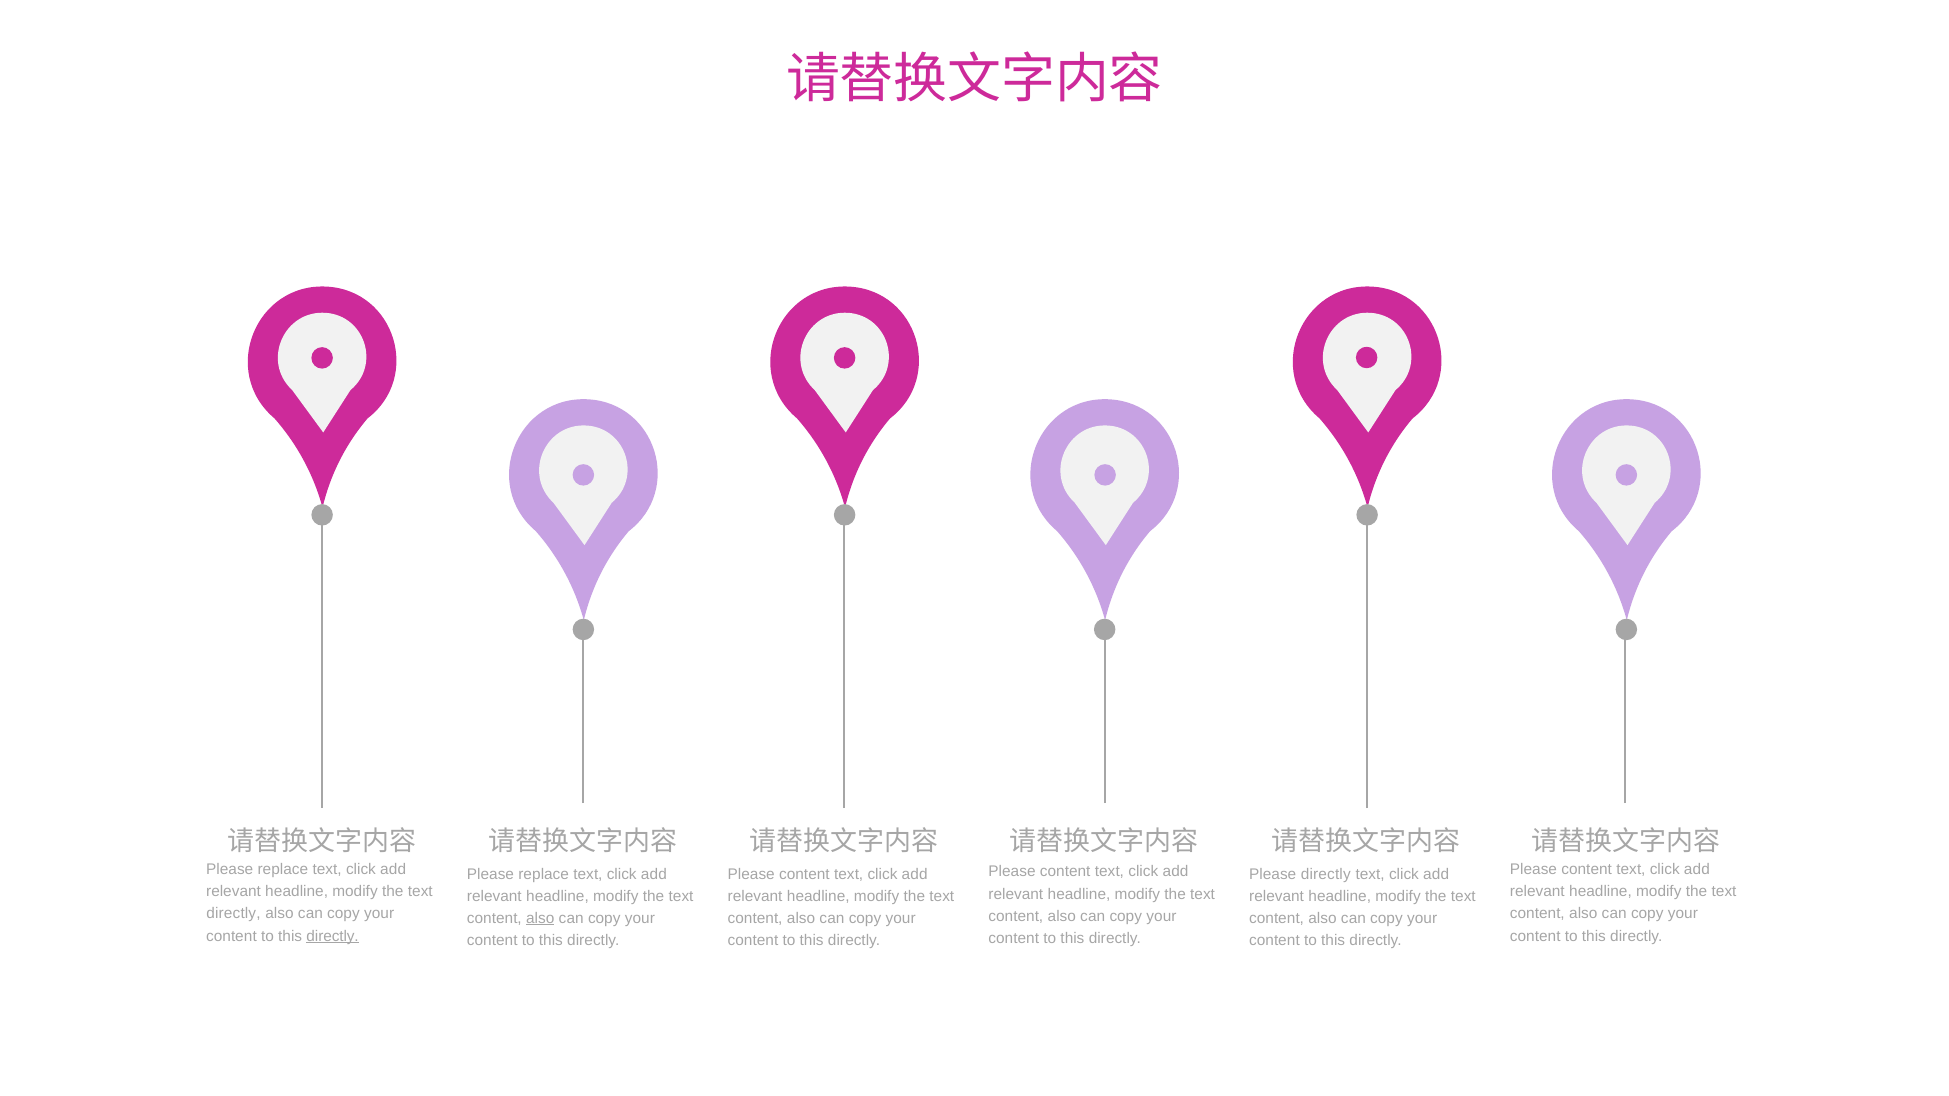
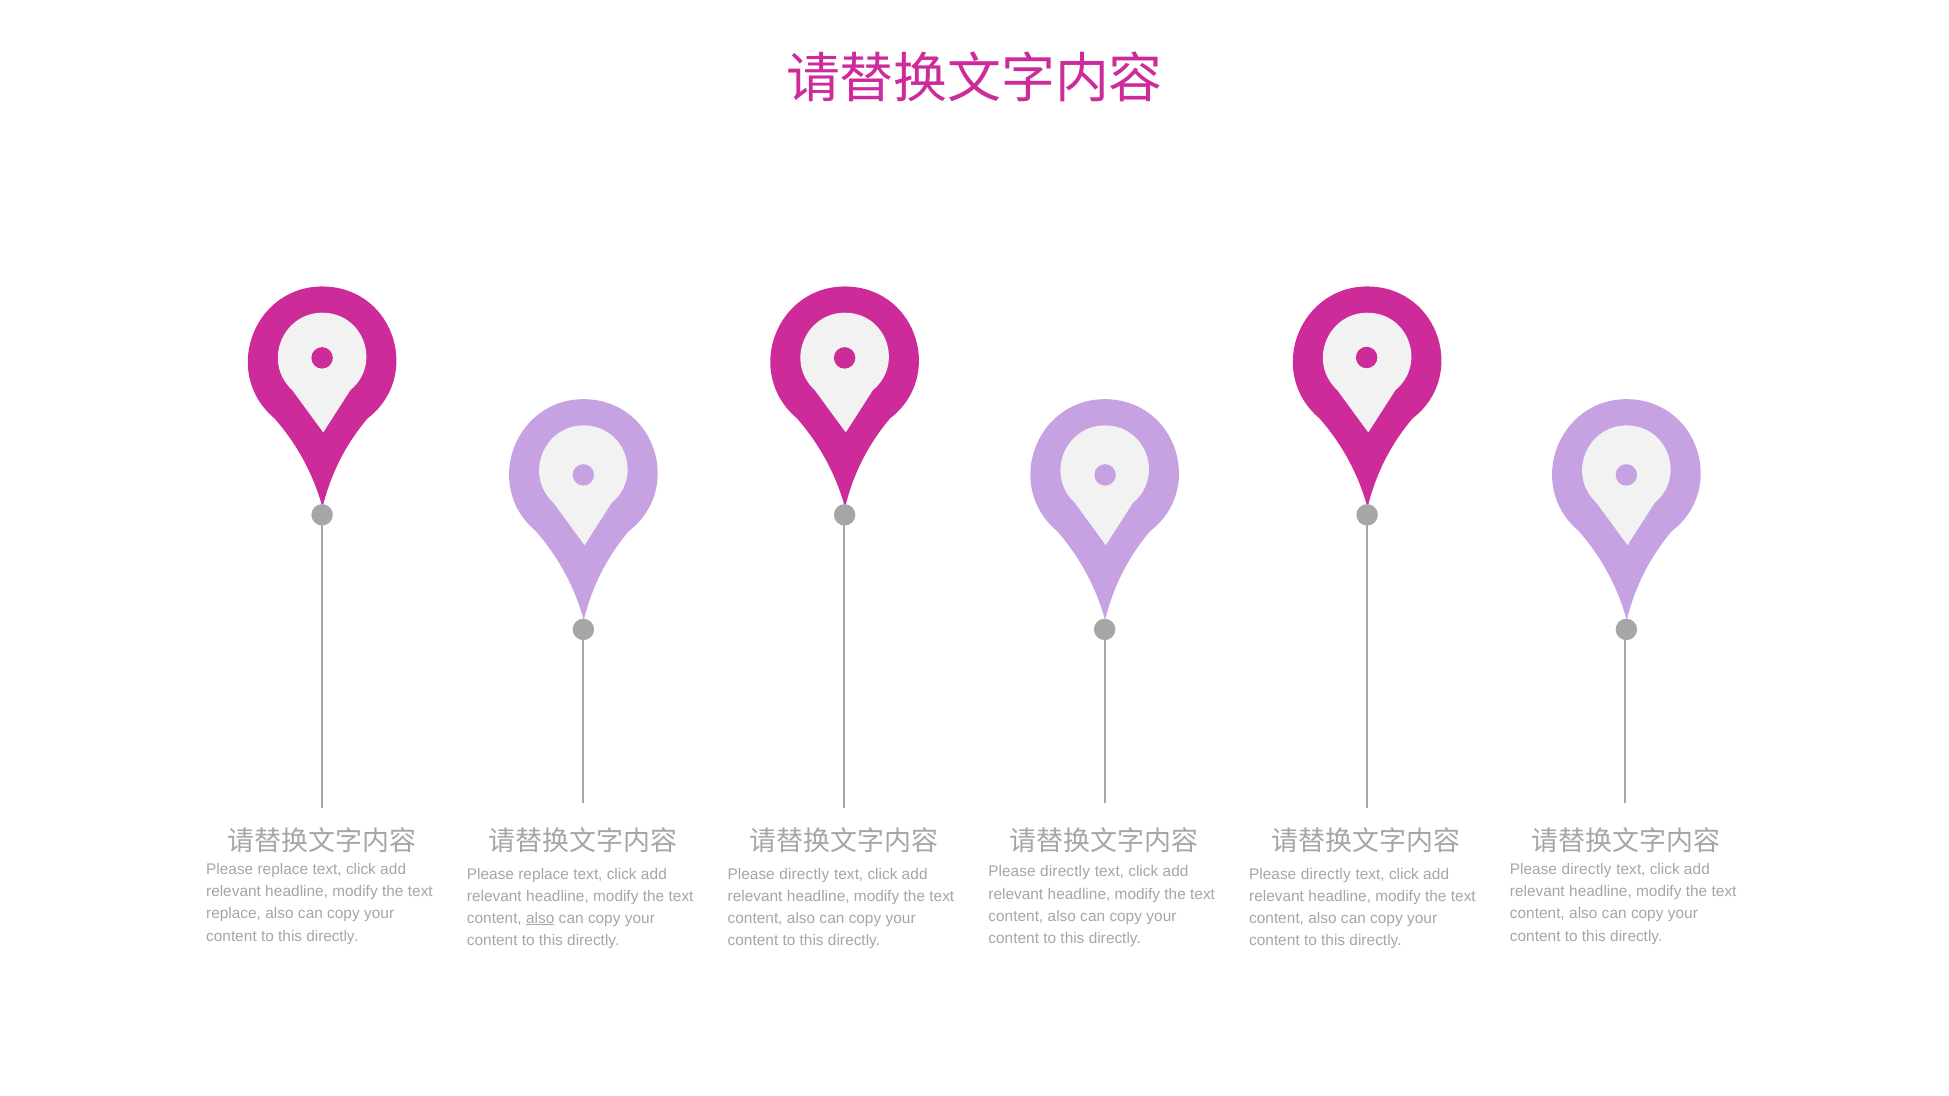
content at (1587, 870): content -> directly
content at (1065, 872): content -> directly
content at (804, 874): content -> directly
directly at (233, 914): directly -> replace
directly at (333, 936) underline: present -> none
